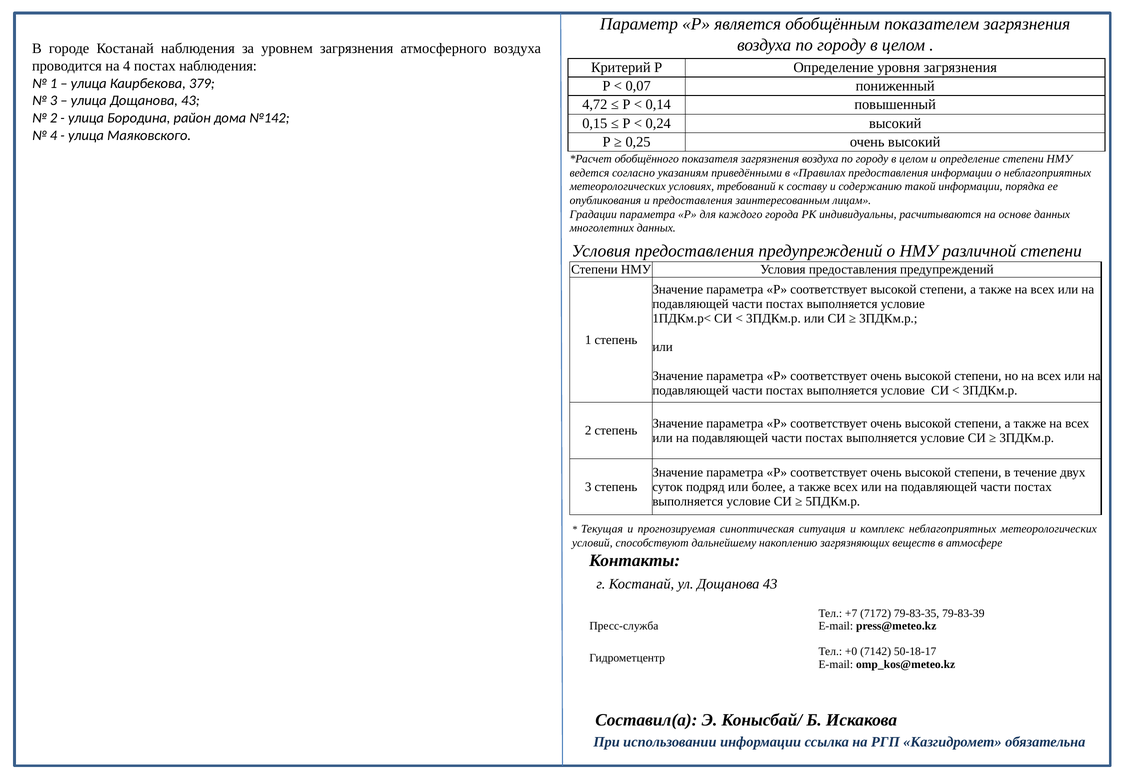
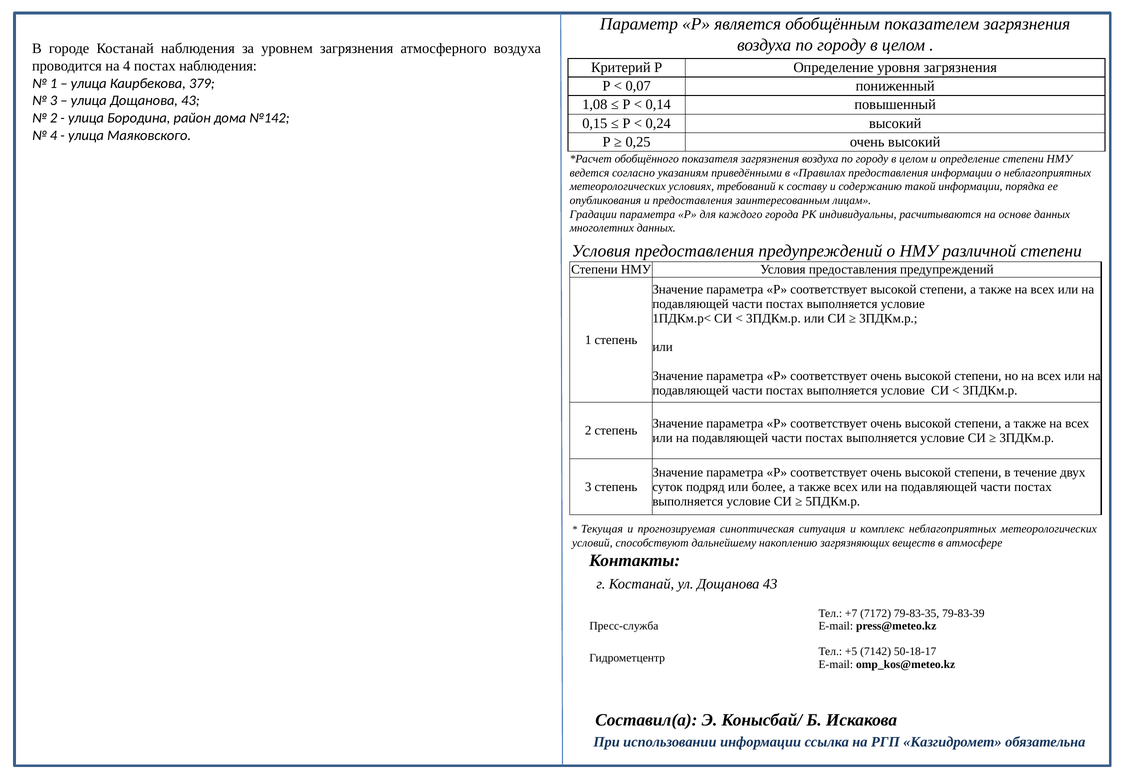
4,72: 4,72 -> 1,08
+0: +0 -> +5
